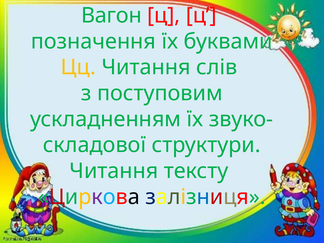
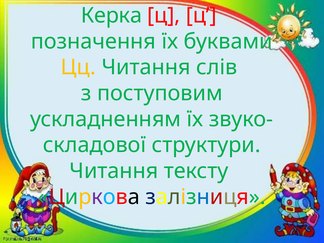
Вагон: Вагон -> Керка
